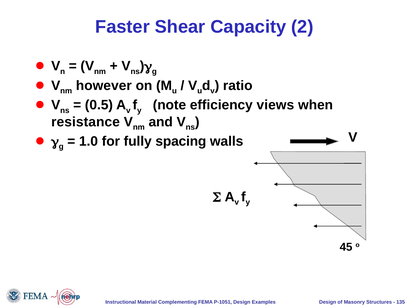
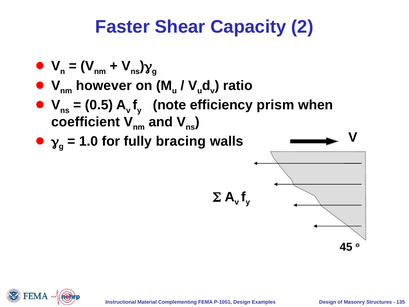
views: views -> prism
resistance: resistance -> coefficient
spacing: spacing -> bracing
